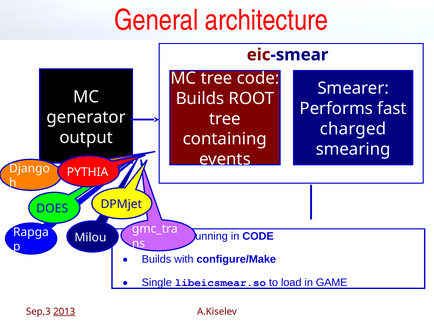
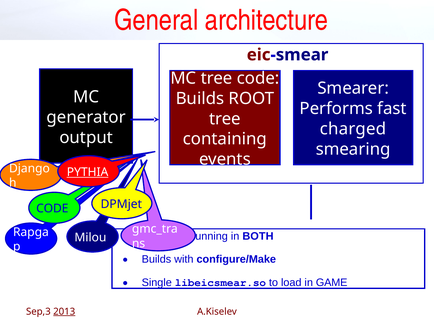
PYTHIA underline: none -> present
DOES at (52, 208): DOES -> CODE
in CODE: CODE -> BOTH
